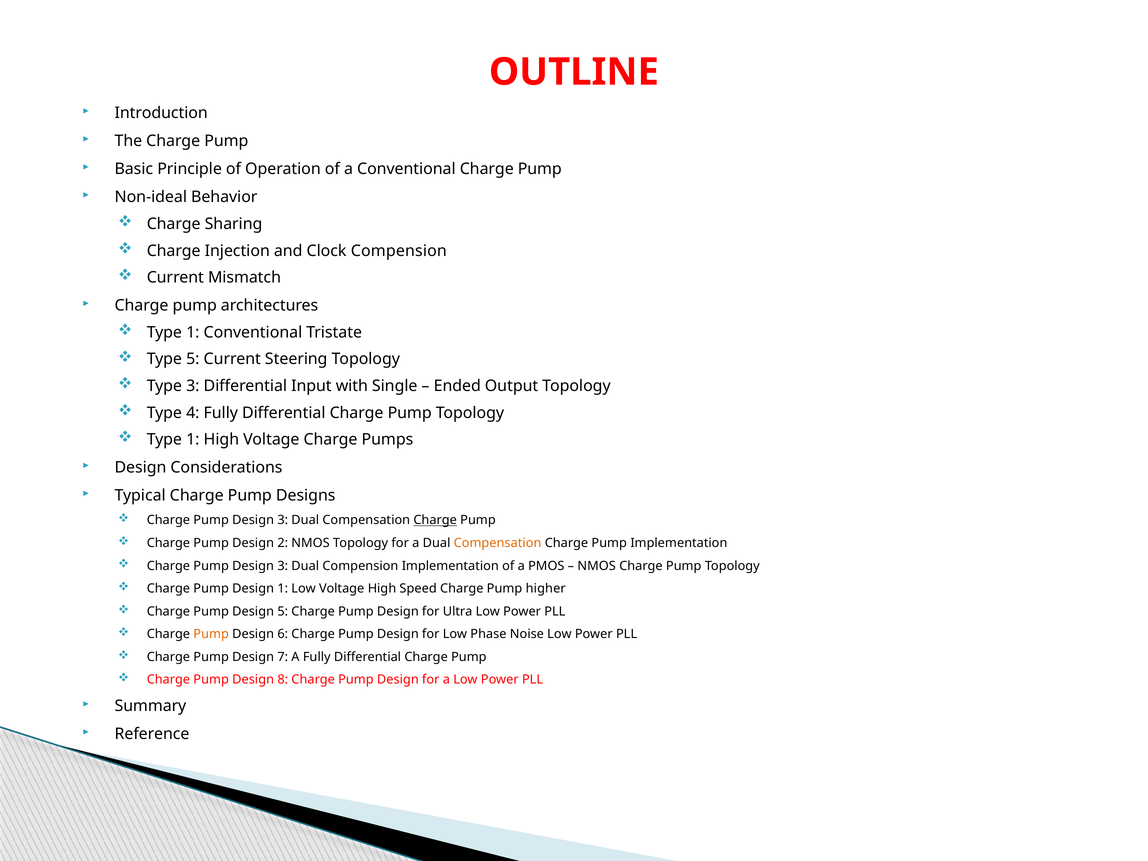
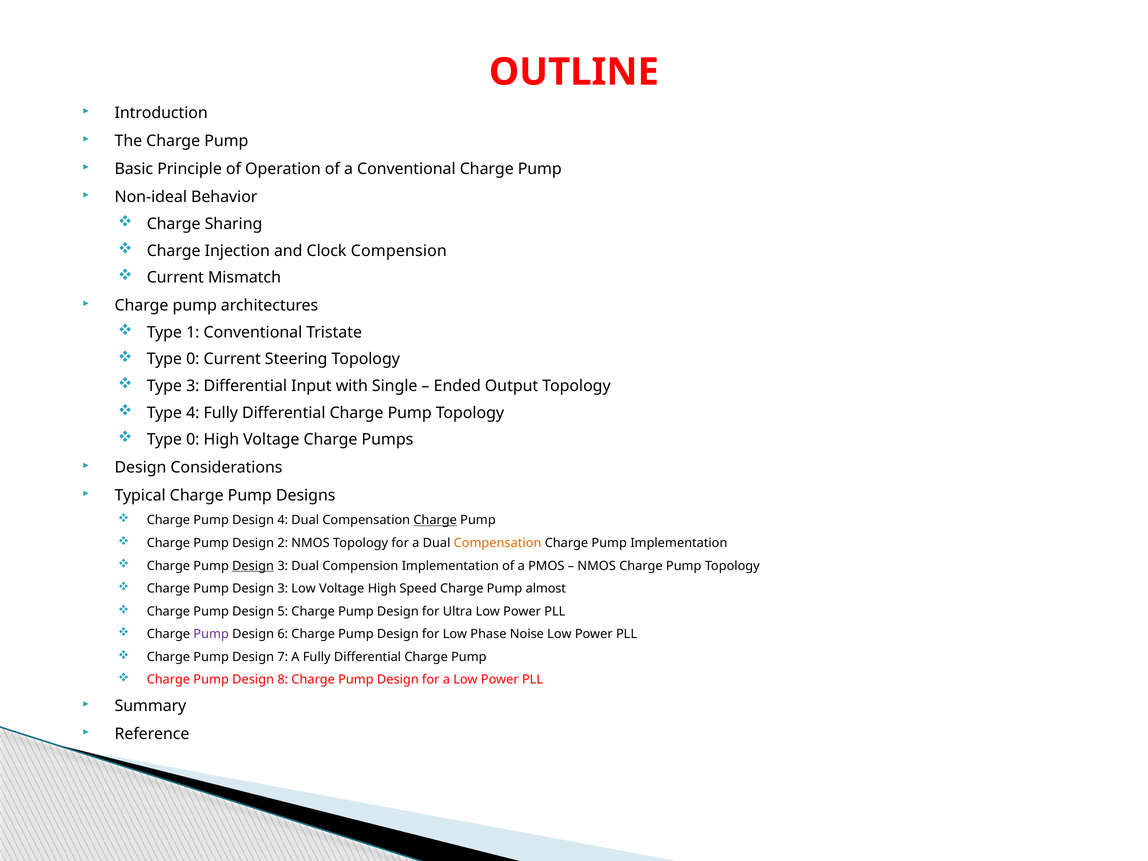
5 at (193, 359): 5 -> 0
1 at (193, 440): 1 -> 0
3 at (283, 520): 3 -> 4
Design at (253, 566) underline: none -> present
1 at (283, 589): 1 -> 3
higher: higher -> almost
Pump at (211, 634) colour: orange -> purple
